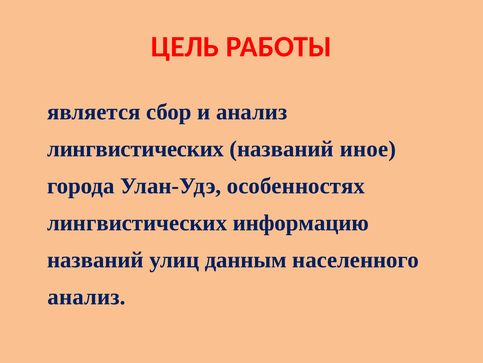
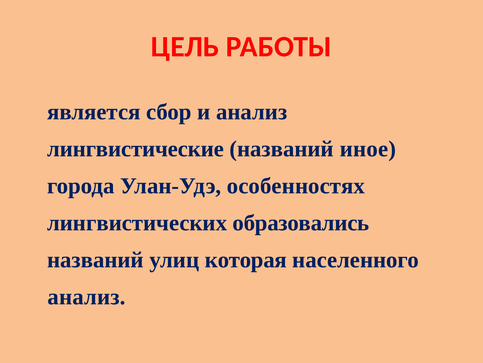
лингвистических at (136, 149): лингвистических -> лингвистические
информацию: информацию -> образовались
данным: данным -> которая
